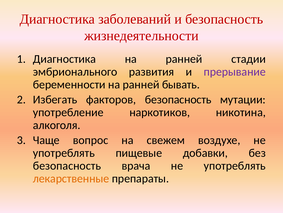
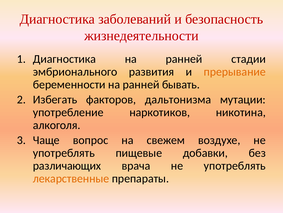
прерывание colour: purple -> orange
факторов безопасность: безопасность -> дальтонизма
безопасность at (67, 165): безопасность -> различающих
